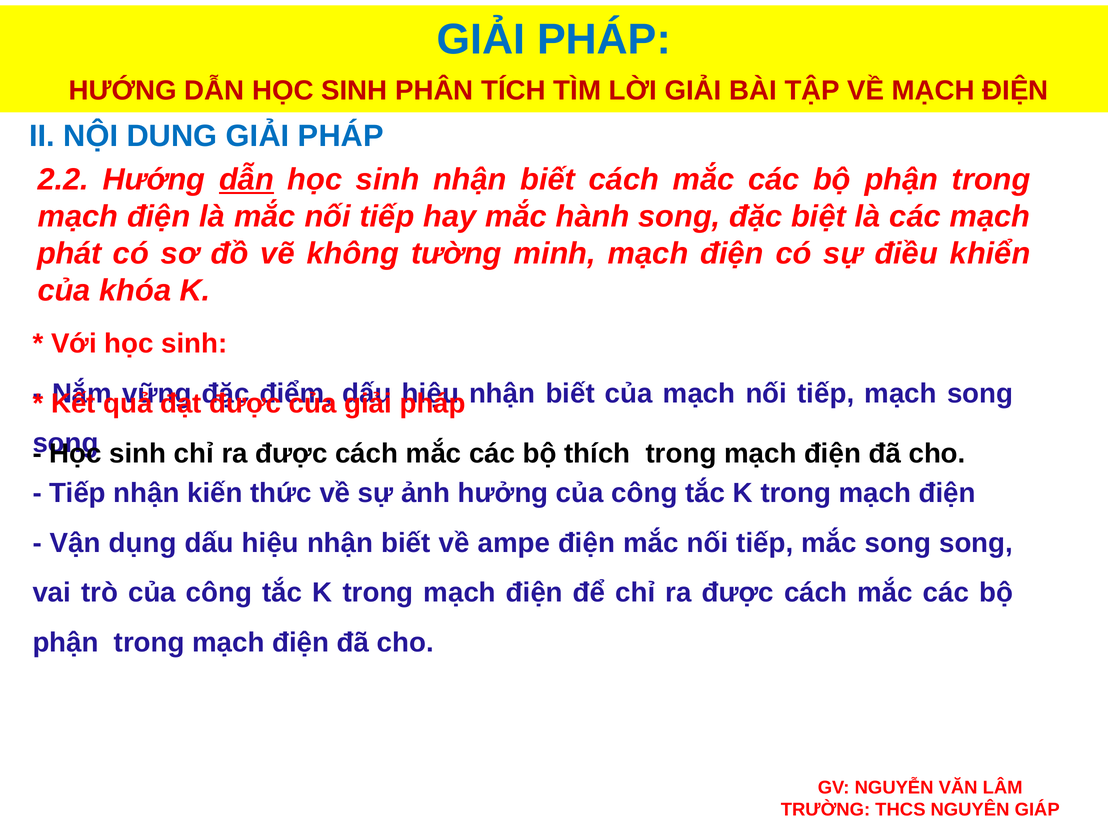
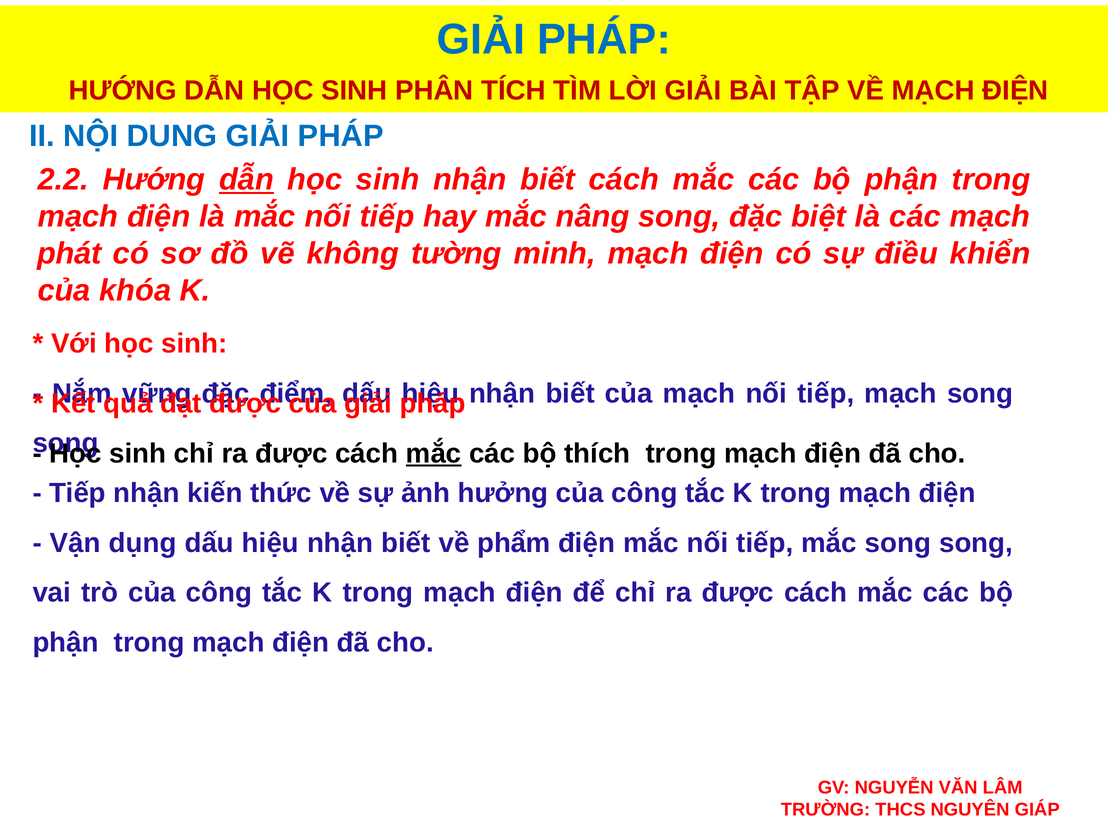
hành: hành -> nâng
mắc at (434, 454) underline: none -> present
ampe: ampe -> phẩm
